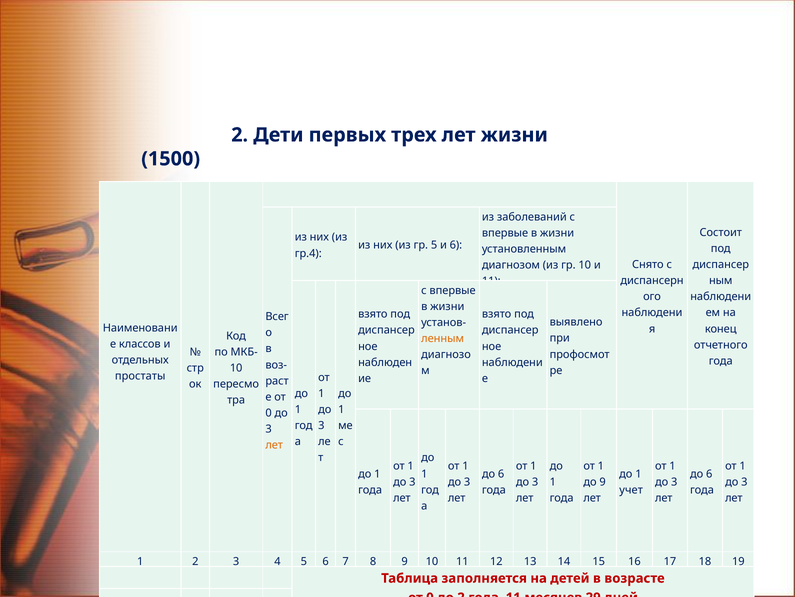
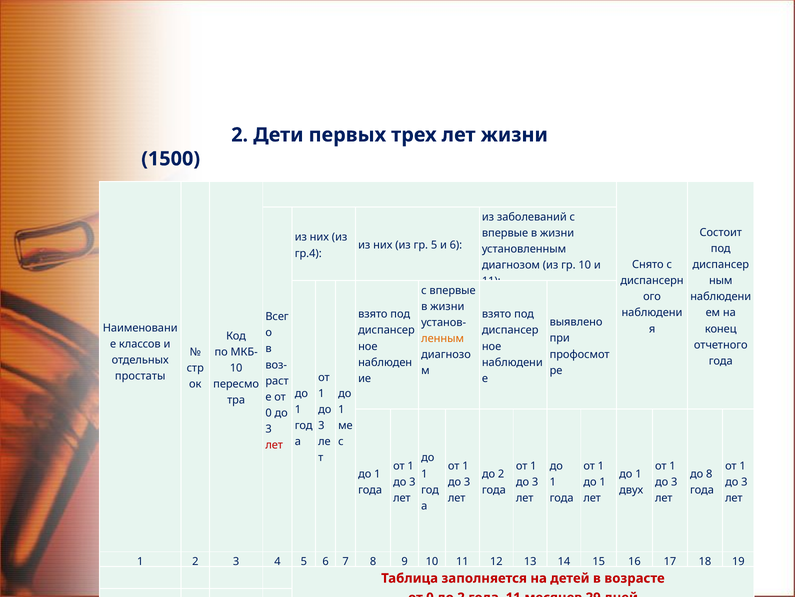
лет at (274, 445) colour: orange -> red
6 at (501, 473): 6 -> 2
6 at (709, 473): 6 -> 8
9 at (603, 481): 9 -> 1
учет: учет -> двух
